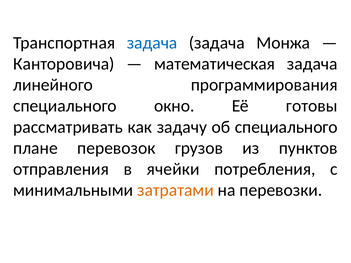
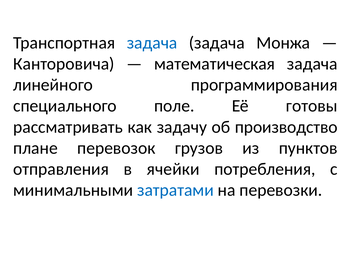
окно: окно -> поле
об специального: специального -> производство
затратами colour: orange -> blue
